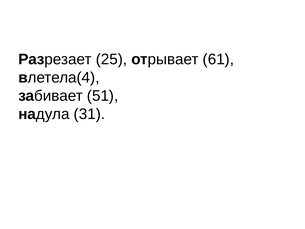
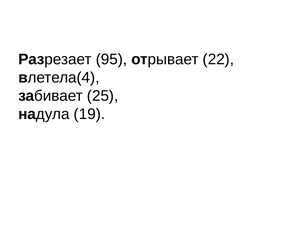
25: 25 -> 95
61: 61 -> 22
51: 51 -> 25
31: 31 -> 19
